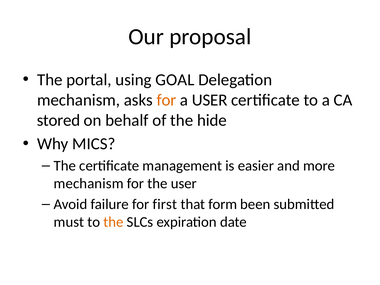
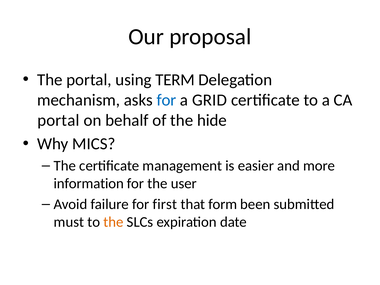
GOAL: GOAL -> TERM
for at (166, 100) colour: orange -> blue
a USER: USER -> GRID
stored at (59, 120): stored -> portal
mechanism at (89, 183): mechanism -> information
